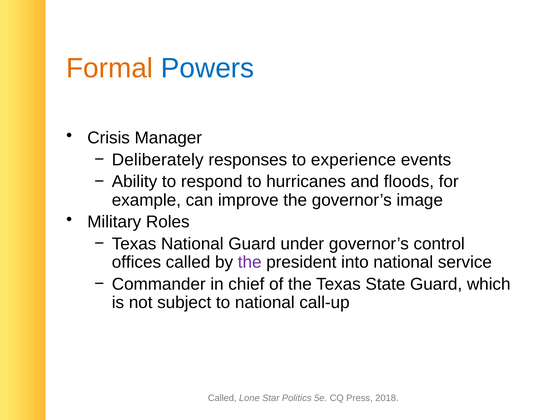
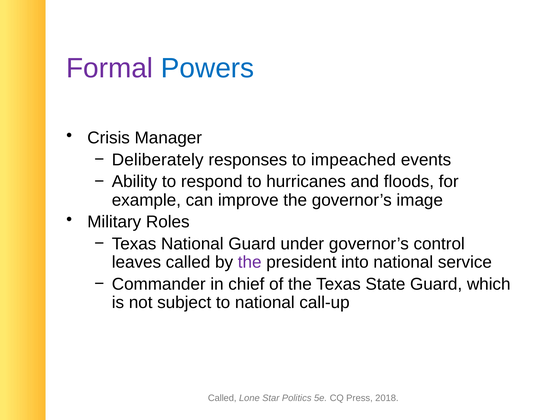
Formal colour: orange -> purple
experience: experience -> impeached
offices: offices -> leaves
